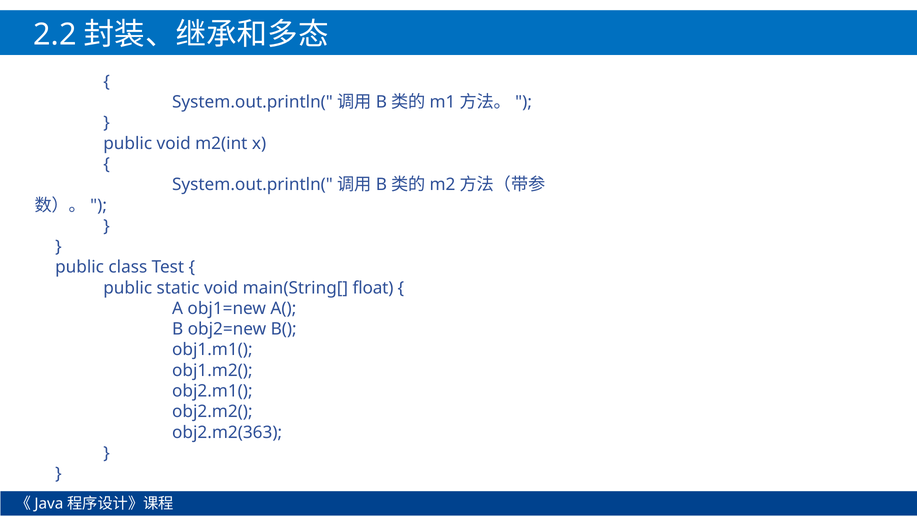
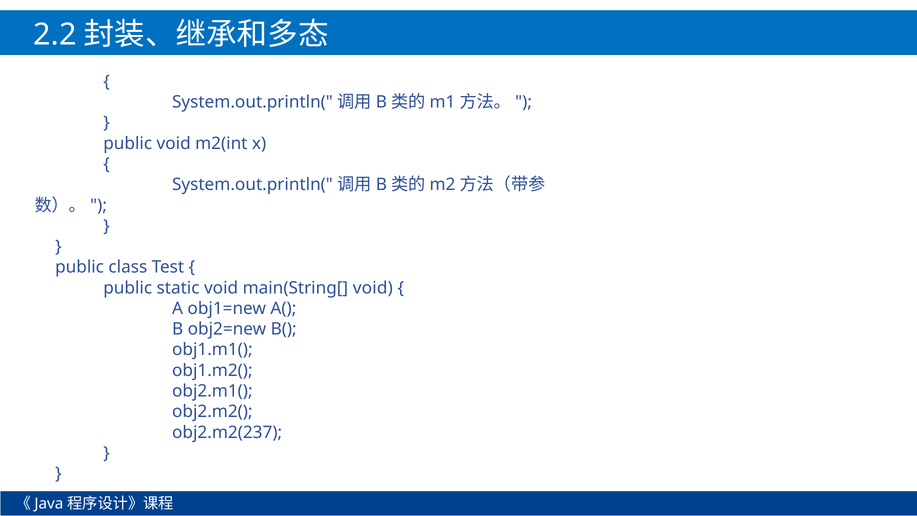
main(String[ float: float -> void
obj2.m2(363: obj2.m2(363 -> obj2.m2(237
